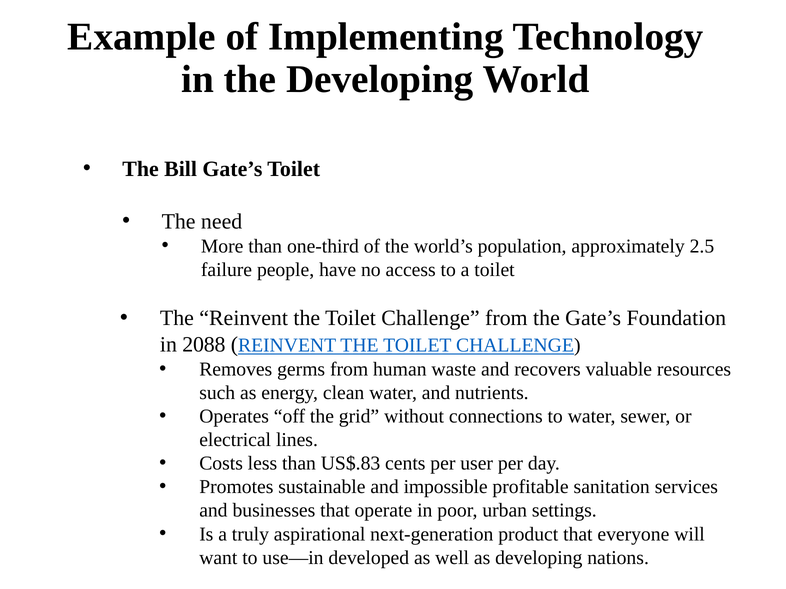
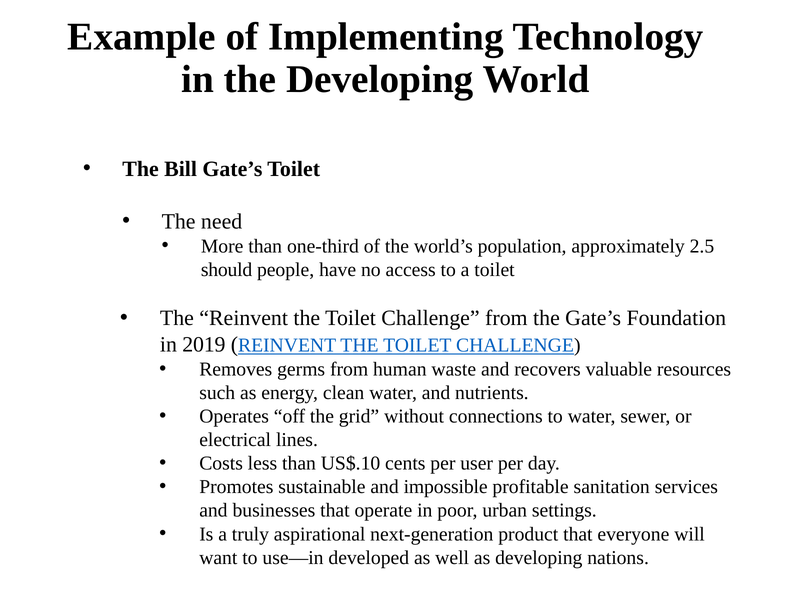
failure: failure -> should
2088: 2088 -> 2019
US$.83: US$.83 -> US$.10
